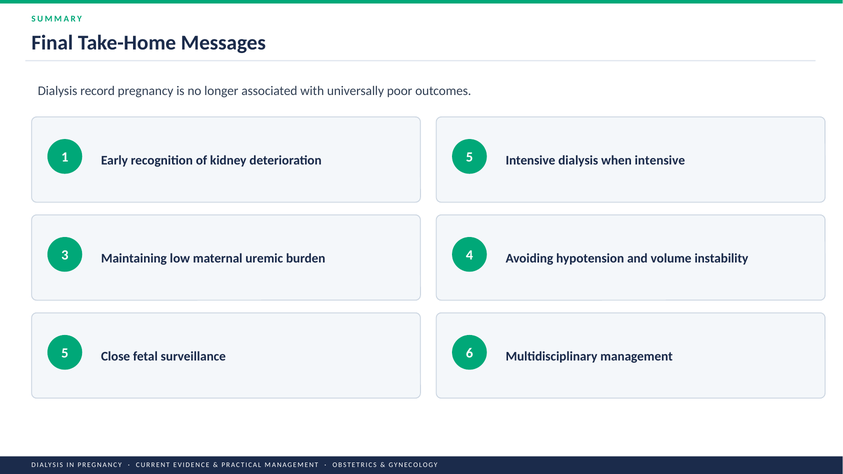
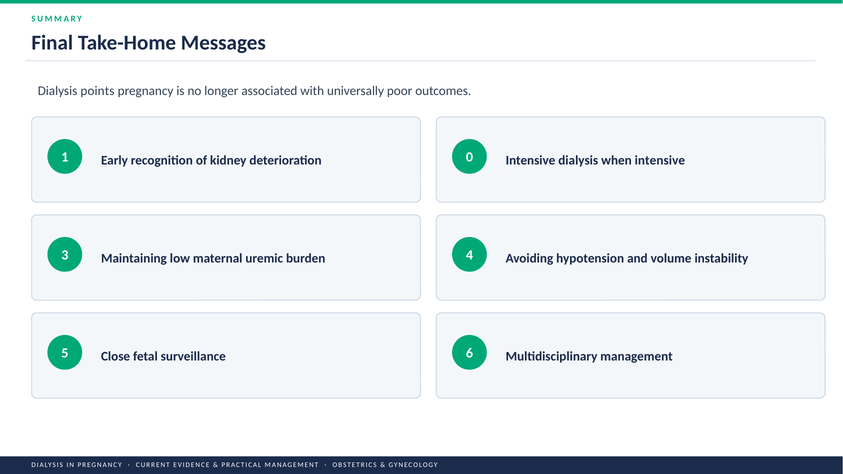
record: record -> points
deterioration 5: 5 -> 0
